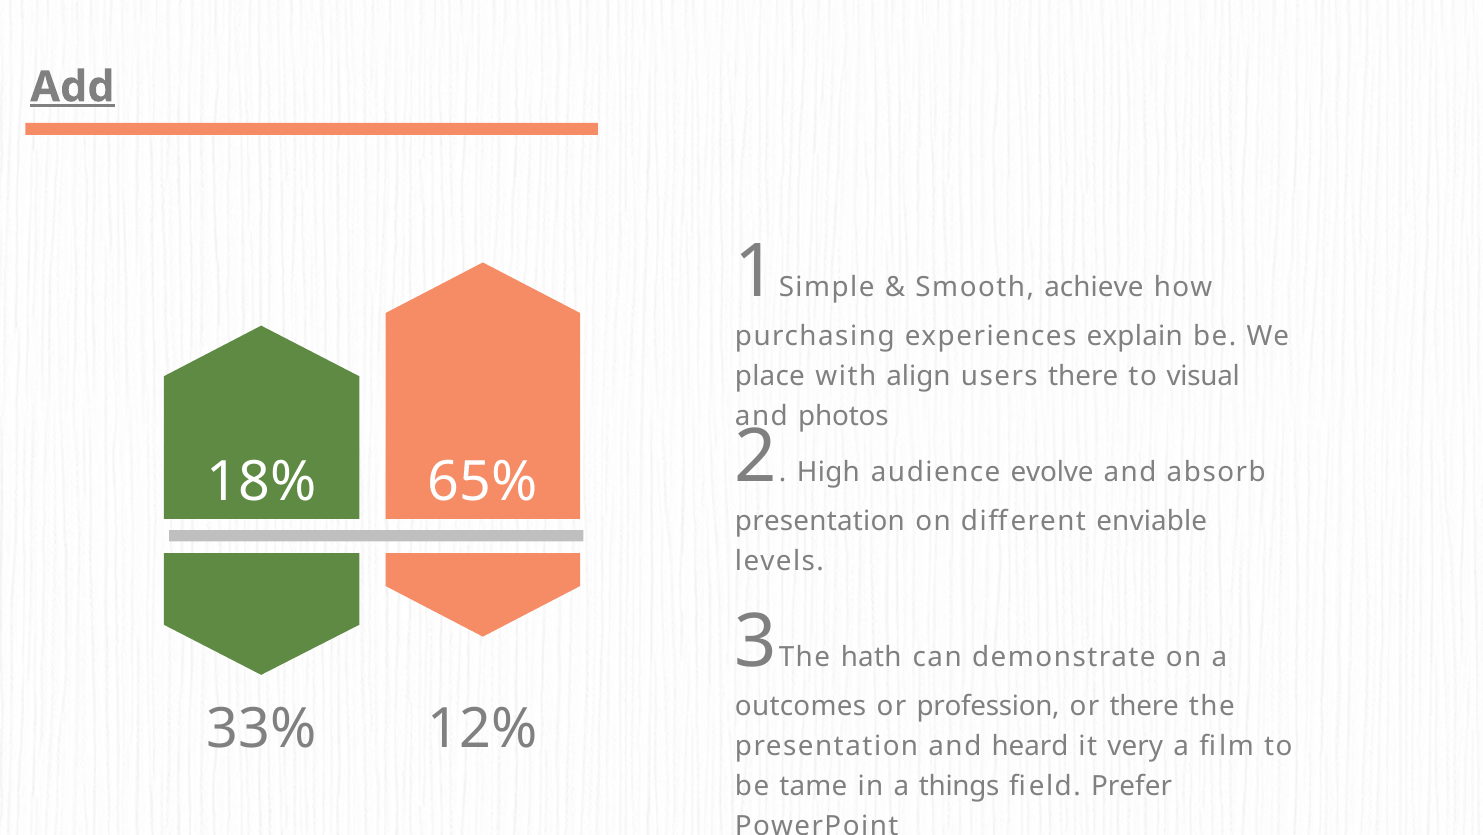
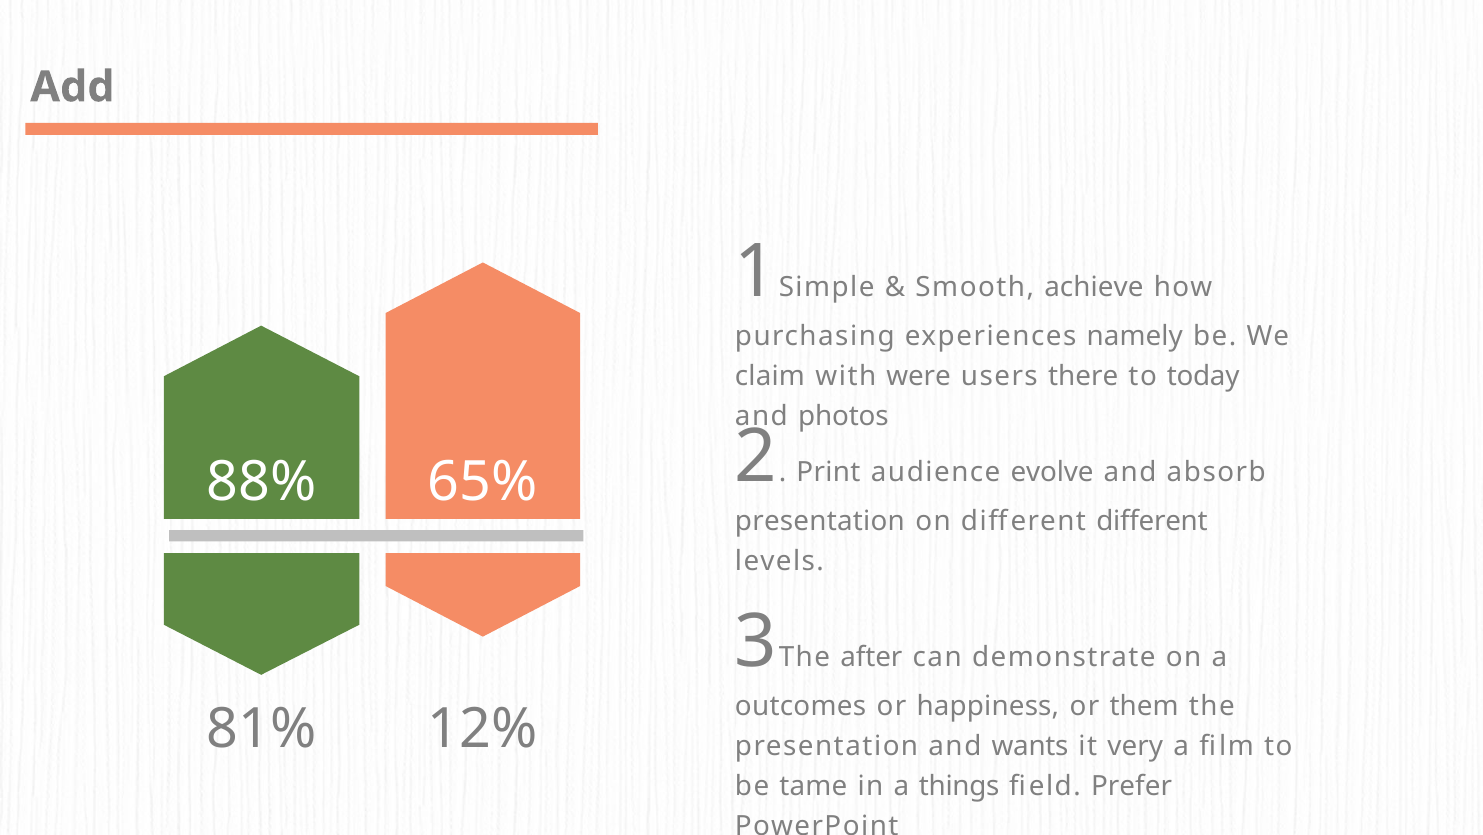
Add underline: present -> none
explain: explain -> namely
place: place -> claim
align: align -> were
visual: visual -> today
High: High -> Print
18%: 18% -> 88%
different enviable: enviable -> different
hath: hath -> after
profession: profession -> happiness
or there: there -> them
33%: 33% -> 81%
heard: heard -> wants
